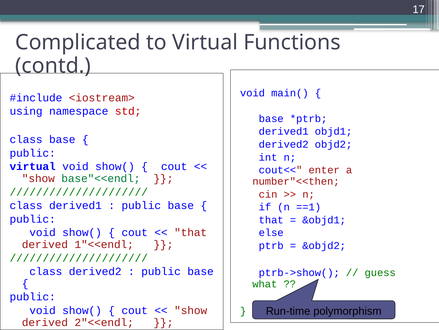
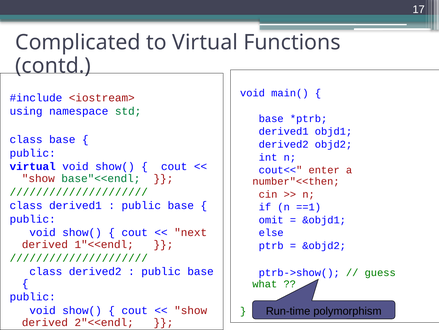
std colour: red -> green
that at (271, 219): that -> omit
that at (191, 232): that -> next
